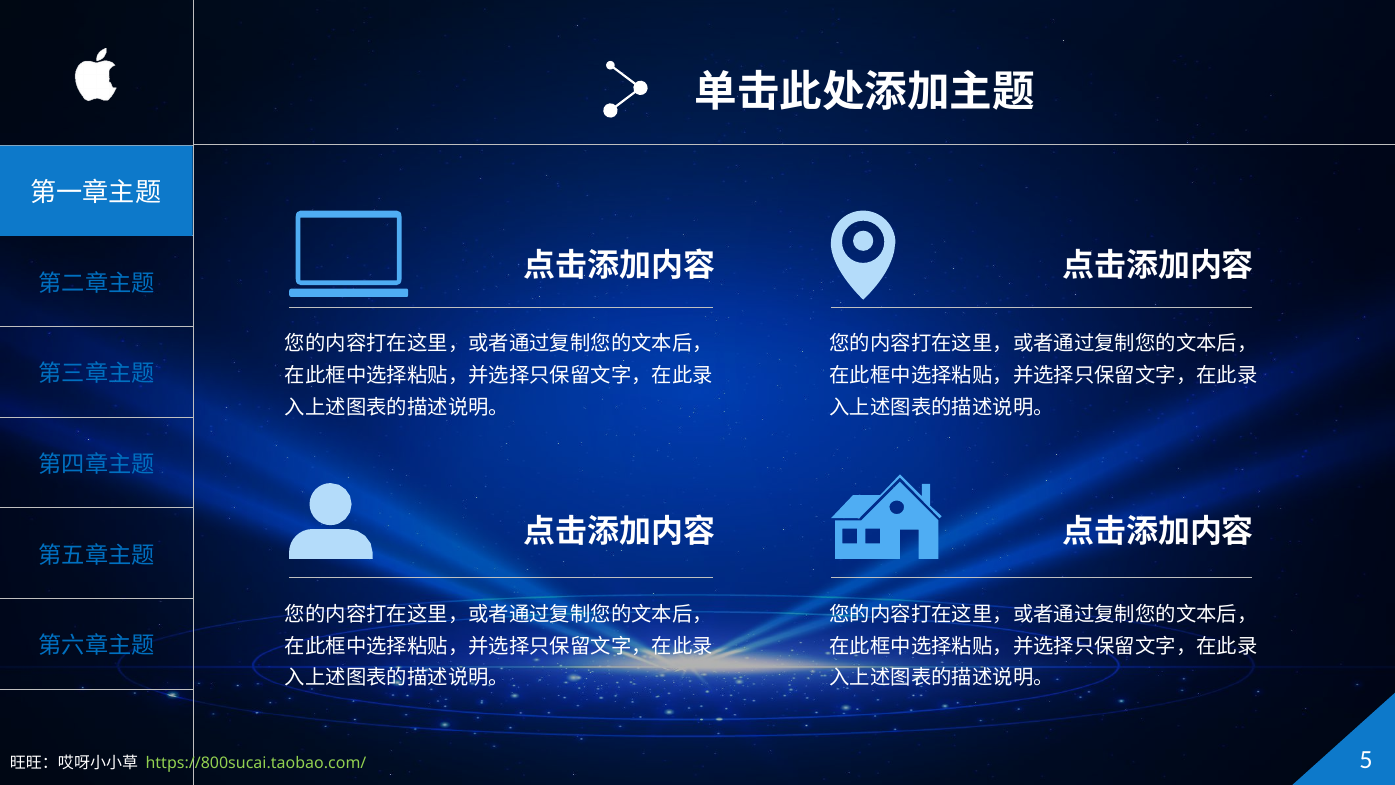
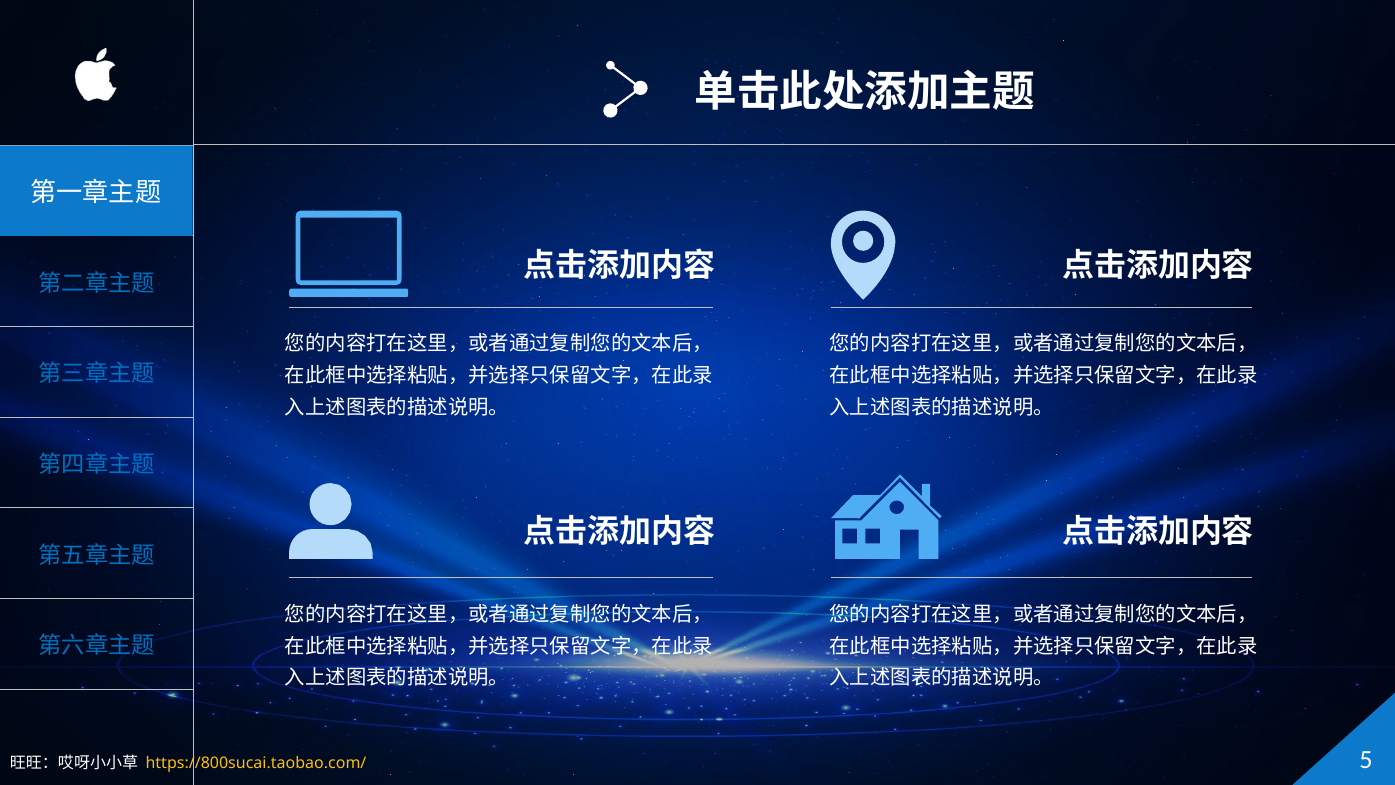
https://800sucai.taobao.com/ colour: light green -> yellow
